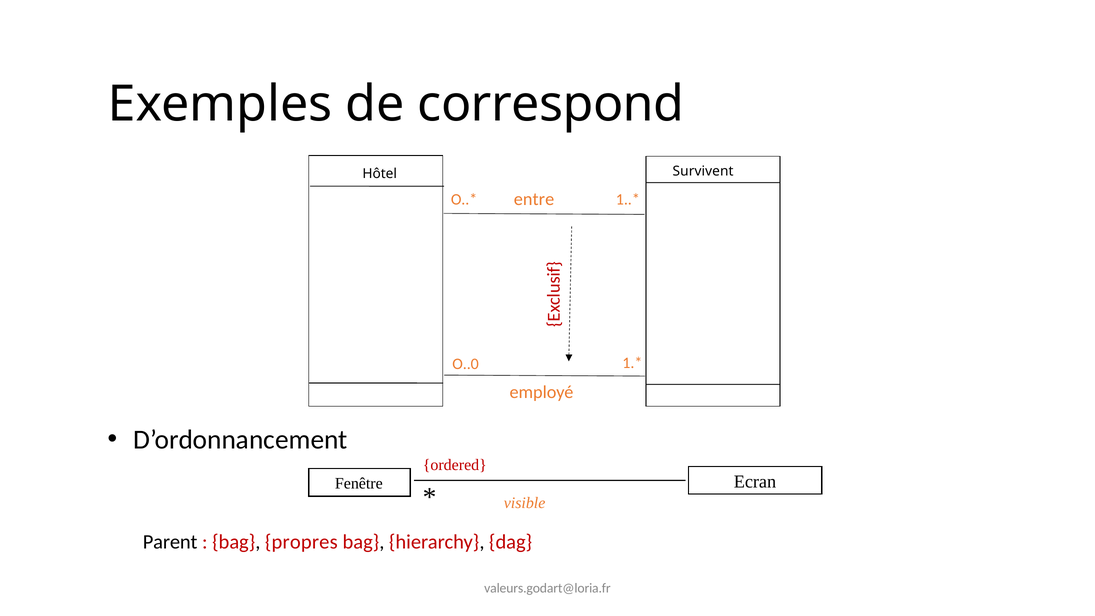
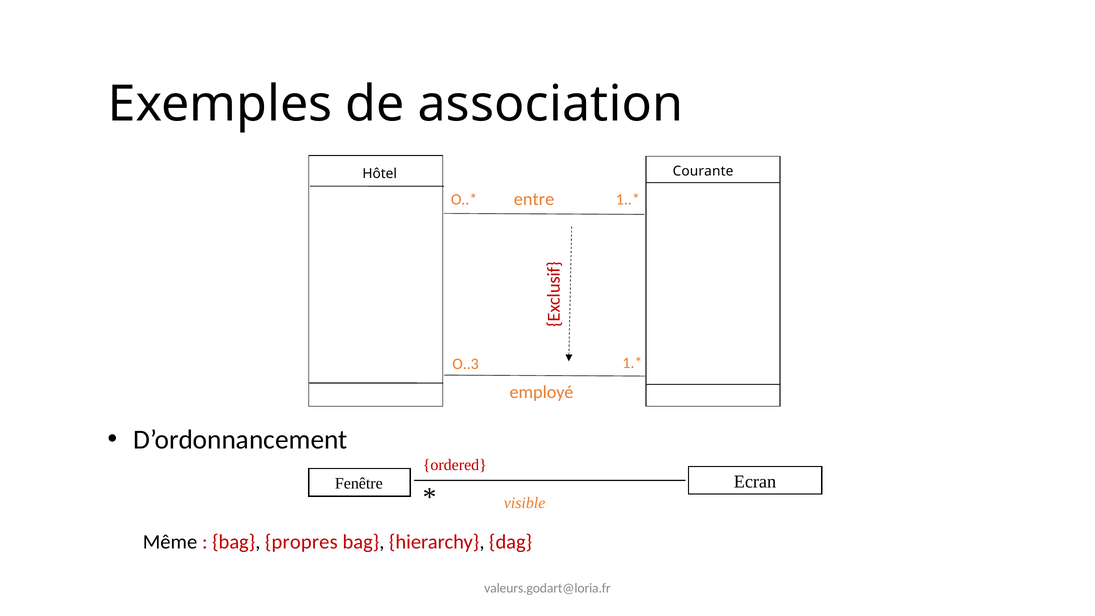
correspond: correspond -> association
Survivent: Survivent -> Courante
O..0: O..0 -> O..3
Parent: Parent -> Même
